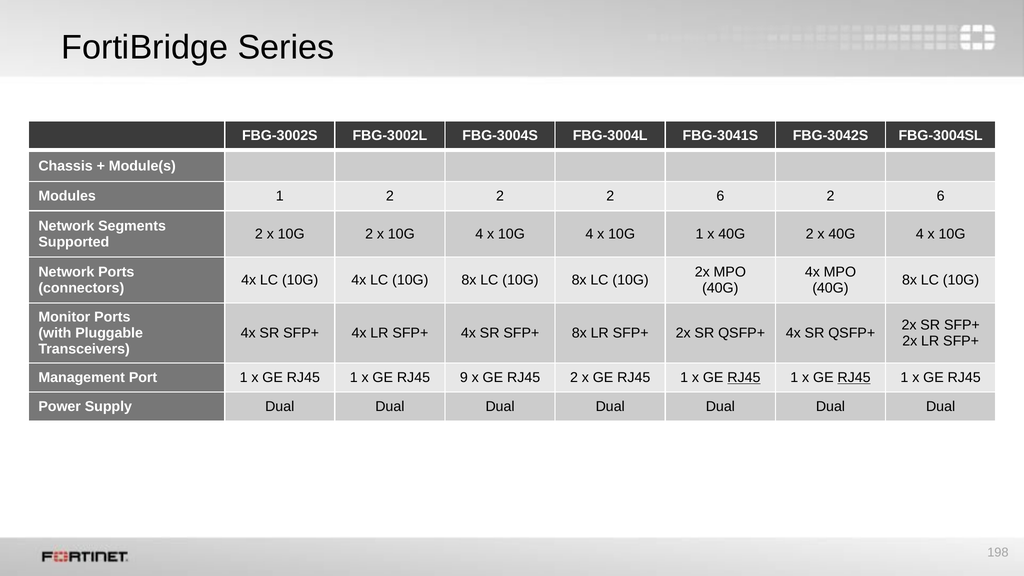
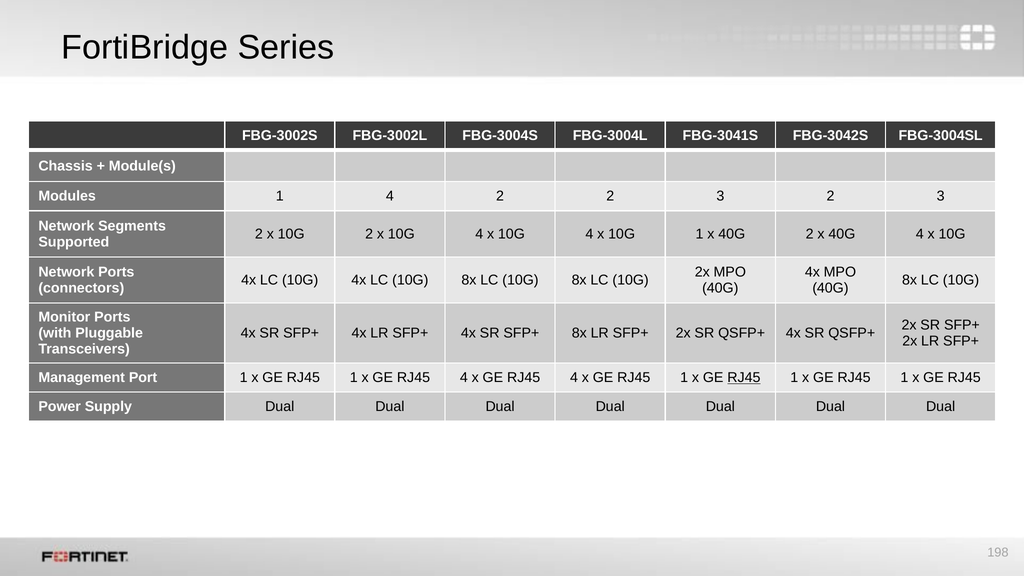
1 2: 2 -> 4
2 2 6: 6 -> 3
6 at (941, 196): 6 -> 3
9 at (464, 378): 9 -> 4
2 at (574, 378): 2 -> 4
RJ45 at (854, 378) underline: present -> none
